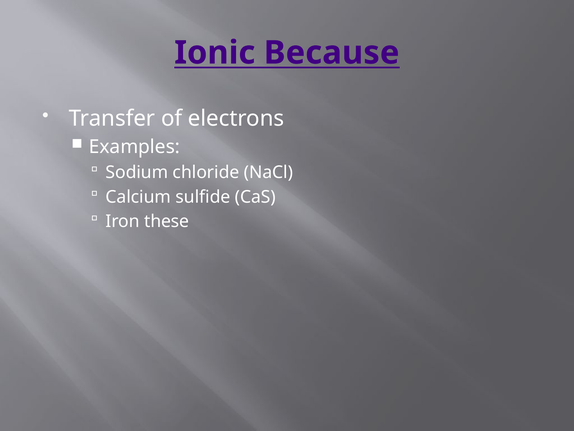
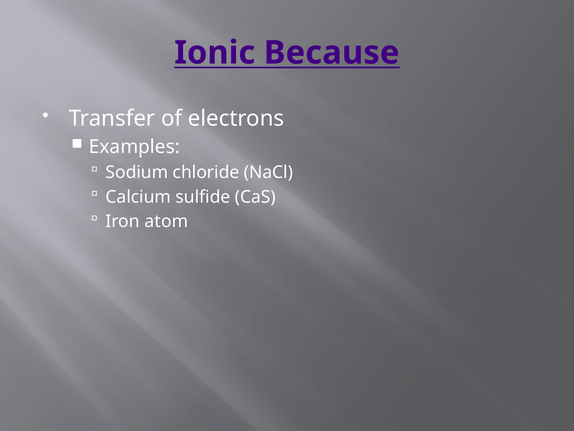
these: these -> atom
